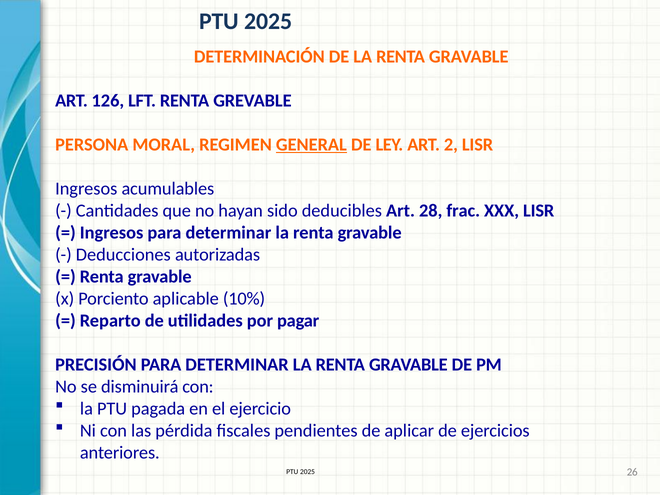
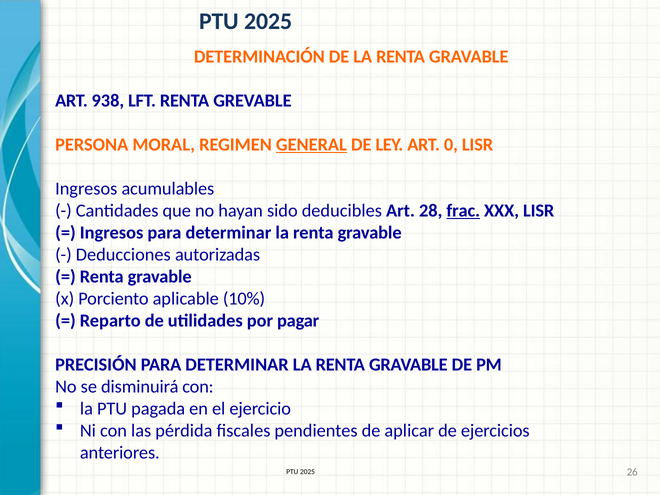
126: 126 -> 938
2: 2 -> 0
frac underline: none -> present
